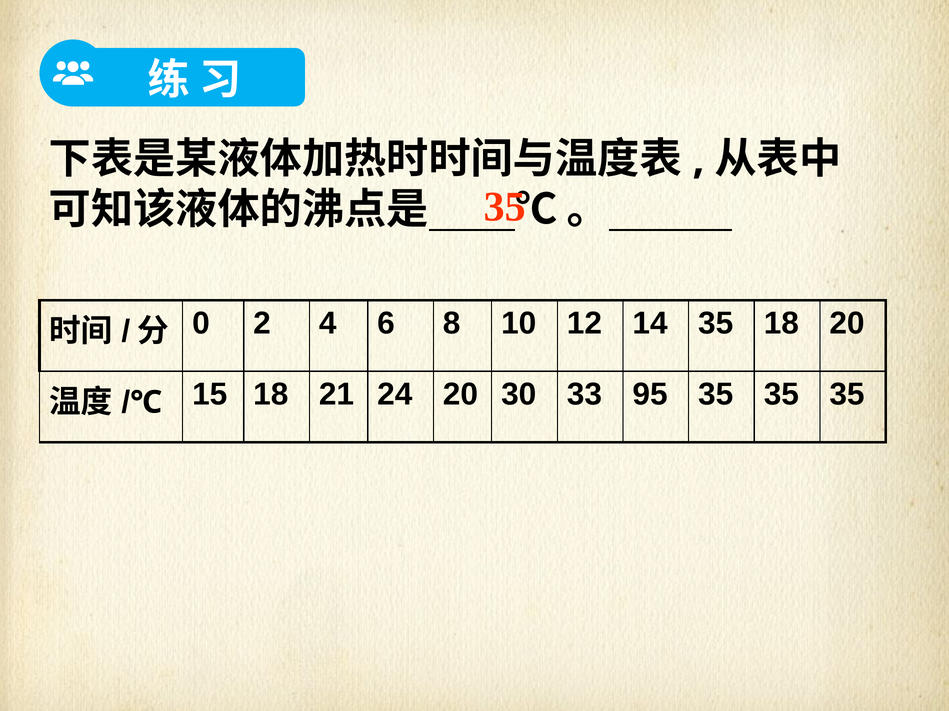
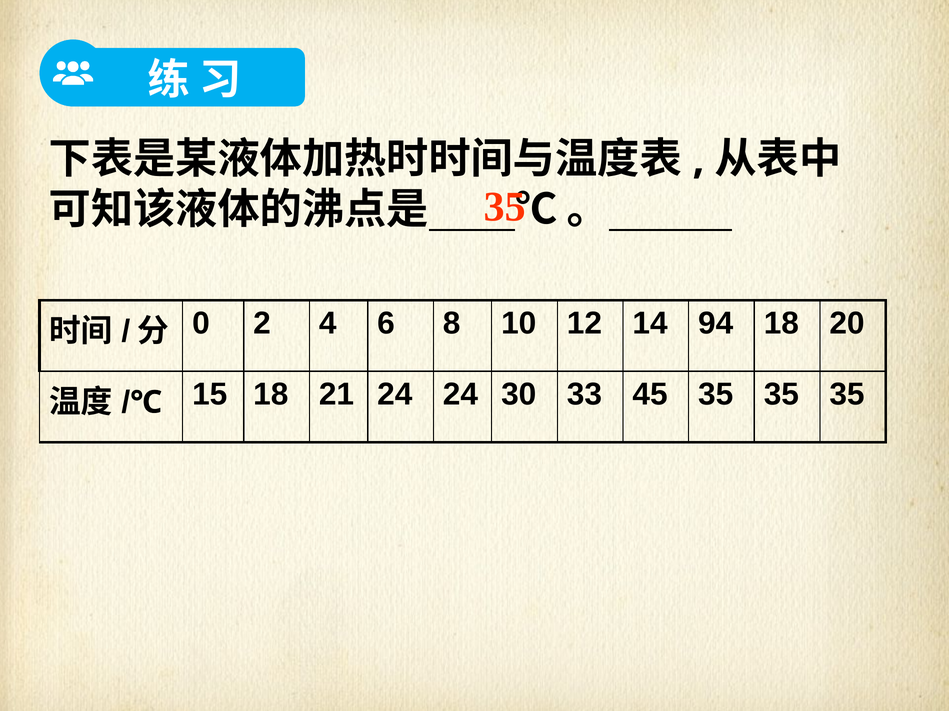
14 35: 35 -> 94
24 20: 20 -> 24
95: 95 -> 45
